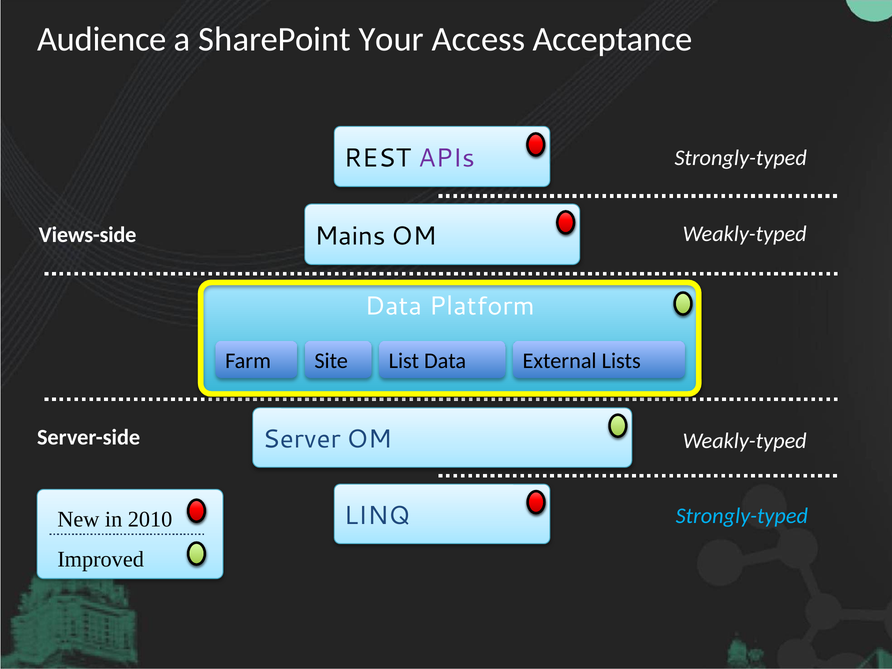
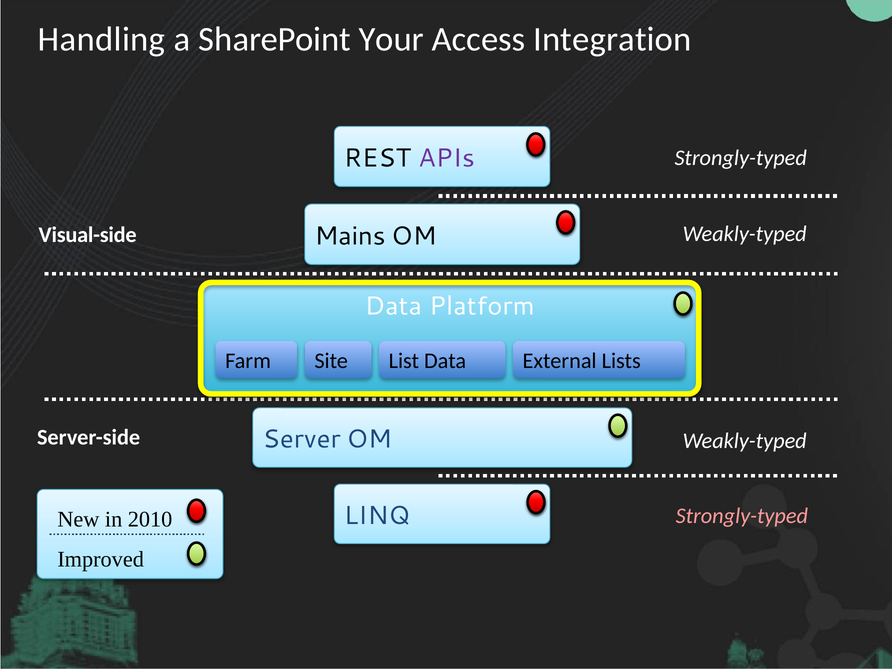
Audience: Audience -> Handling
Acceptance: Acceptance -> Integration
Views-side: Views-side -> Visual-side
Strongly-typed at (742, 516) colour: light blue -> pink
